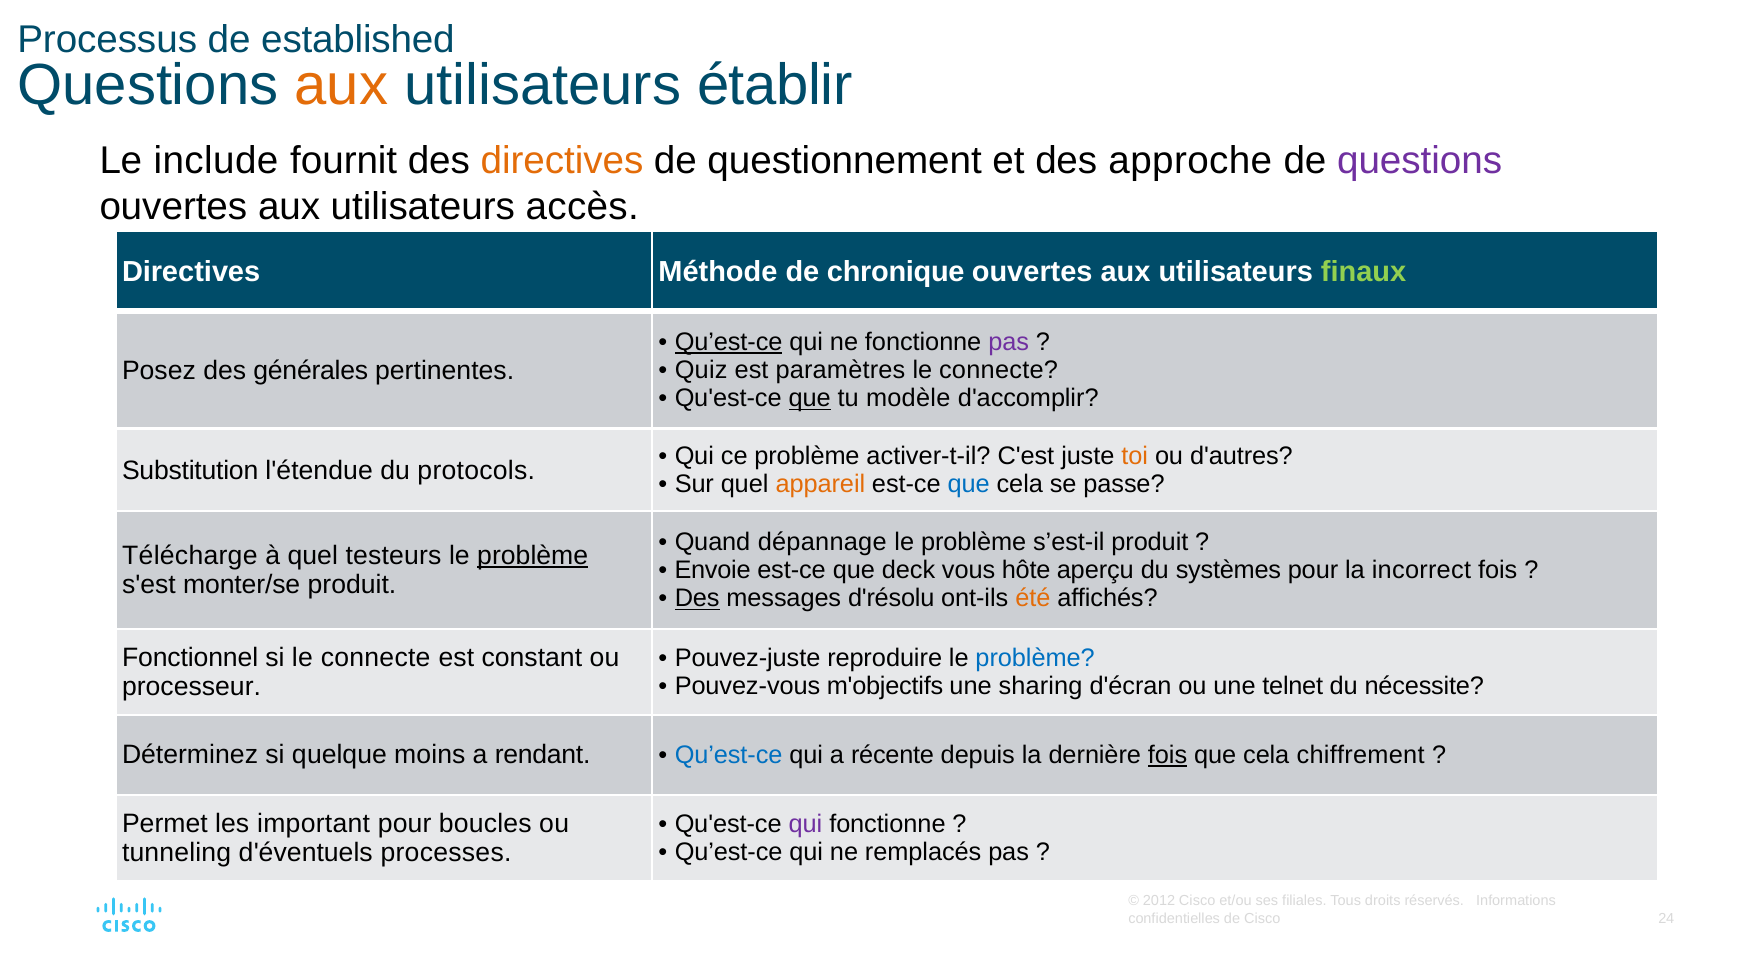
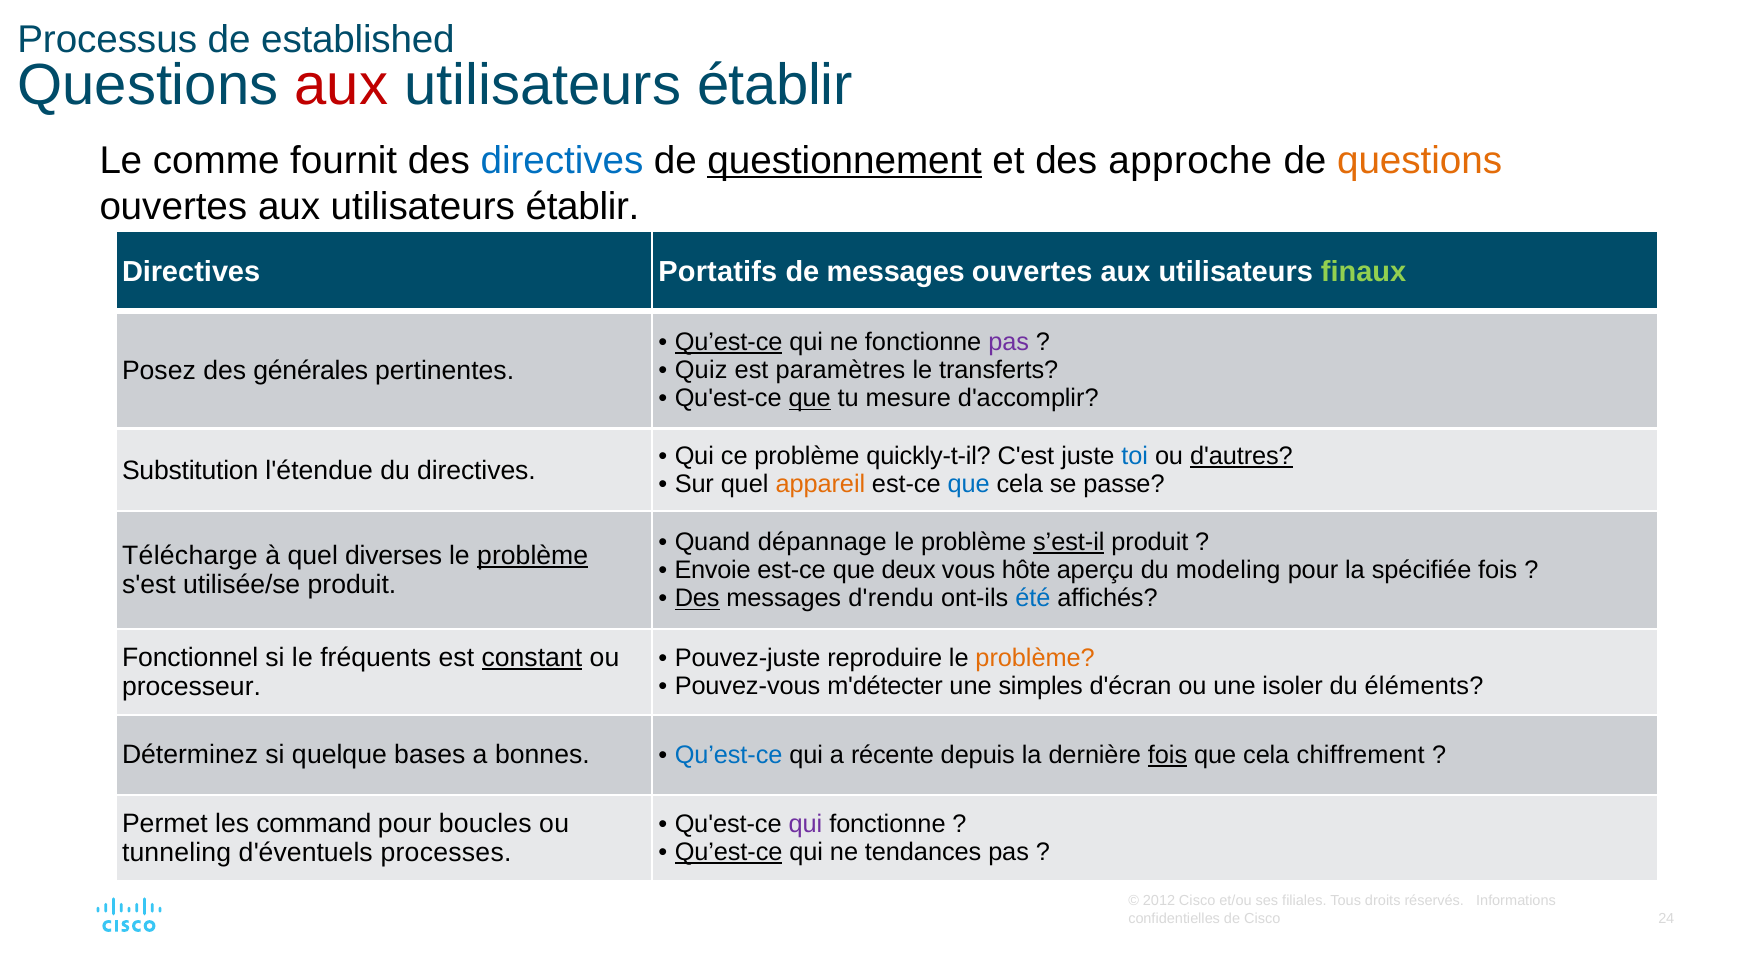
aux at (341, 86) colour: orange -> red
include: include -> comme
directives at (562, 160) colour: orange -> blue
questionnement underline: none -> present
questions at (1420, 160) colour: purple -> orange
ouvertes aux utilisateurs accès: accès -> établir
Méthode: Méthode -> Portatifs
de chronique: chronique -> messages
connecte at (999, 370): connecte -> transferts
modèle: modèle -> mesure
activer-t-il: activer-t-il -> quickly-t-il
toi colour: orange -> blue
d'autres underline: none -> present
du protocols: protocols -> directives
s’est-il underline: none -> present
testeurs: testeurs -> diverses
deck: deck -> deux
systèmes: systèmes -> modeling
incorrect: incorrect -> spécifiée
monter/se: monter/se -> utilisée/se
d'résolu: d'résolu -> d'rendu
été colour: orange -> blue
si le connecte: connecte -> fréquents
constant underline: none -> present
problème at (1035, 658) colour: blue -> orange
m'objectifs: m'objectifs -> m'détecter
sharing: sharing -> simples
telnet: telnet -> isoler
nécessite: nécessite -> éléments
moins: moins -> bases
rendant: rendant -> bonnes
important: important -> command
Qu’est-ce at (729, 852) underline: none -> present
remplacés: remplacés -> tendances
